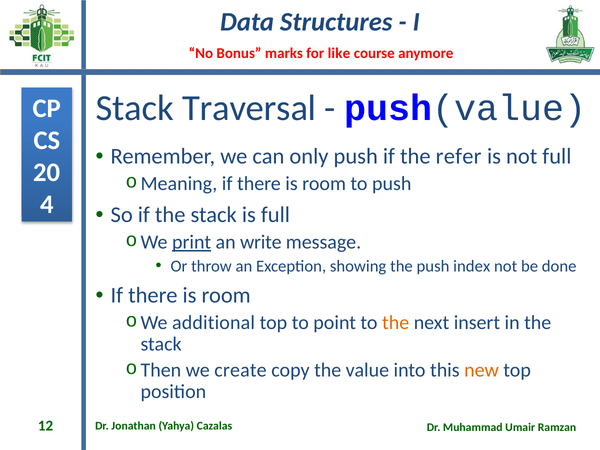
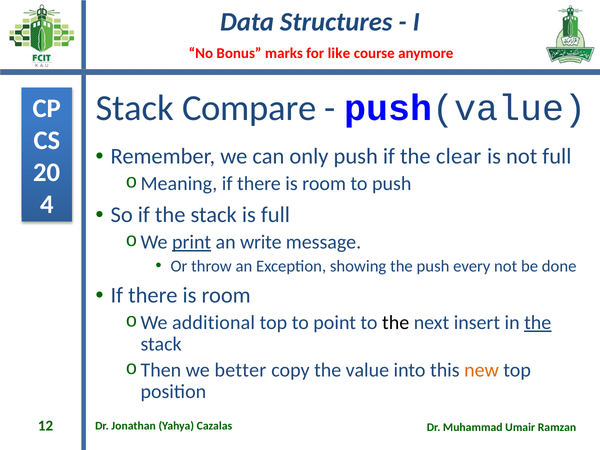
Traversal: Traversal -> Compare
refer: refer -> clear
index: index -> every
the at (396, 323) colour: orange -> black
the at (538, 323) underline: none -> present
create: create -> better
